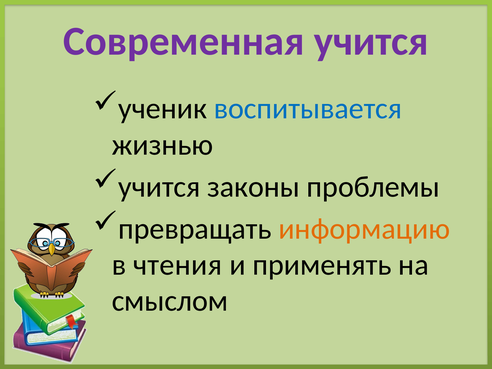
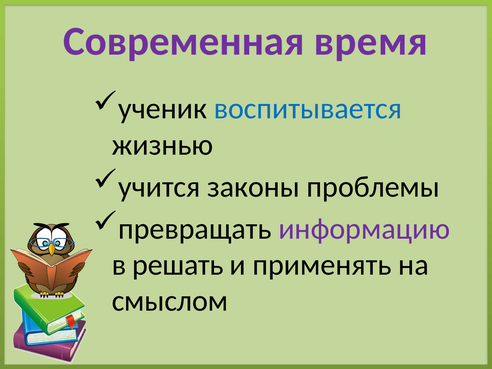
Современная учится: учится -> время
информацию colour: orange -> purple
чтения: чтения -> решать
